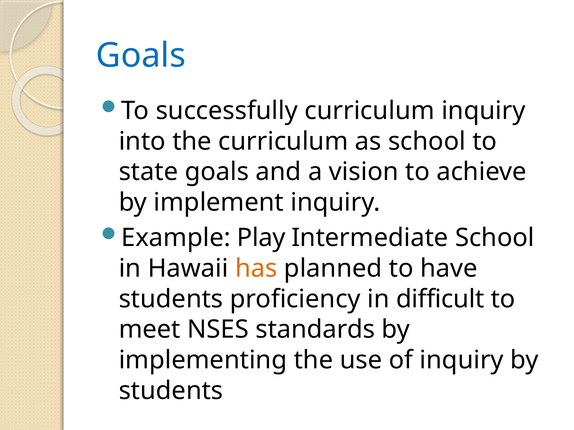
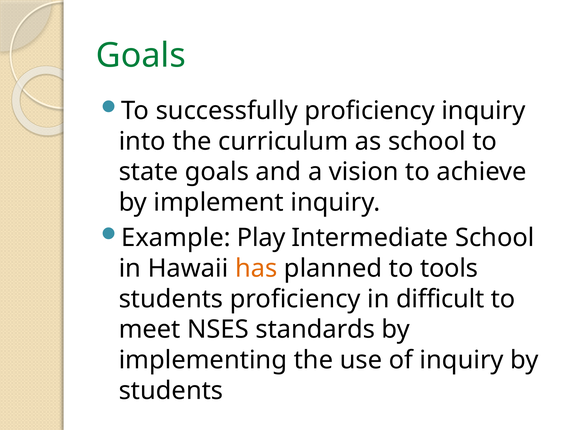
Goals at (141, 56) colour: blue -> green
successfully curriculum: curriculum -> proficiency
have: have -> tools
